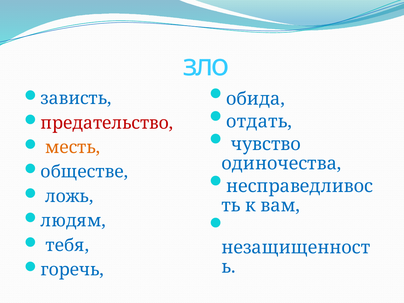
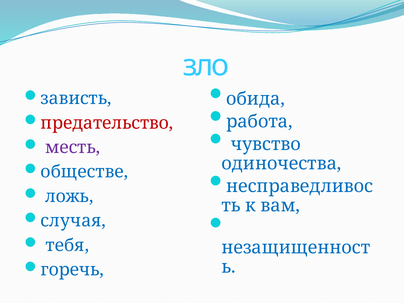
отдать: отдать -> работа
месть colour: orange -> purple
людям: людям -> случая
